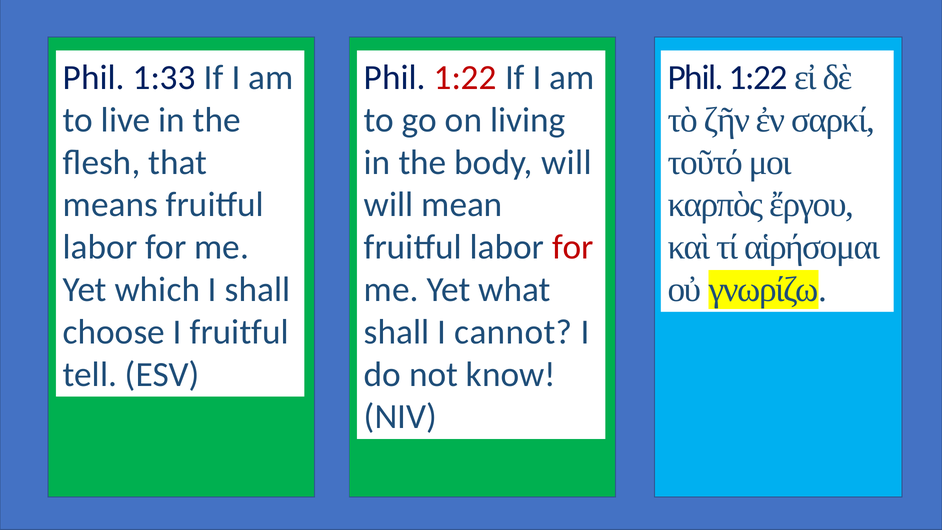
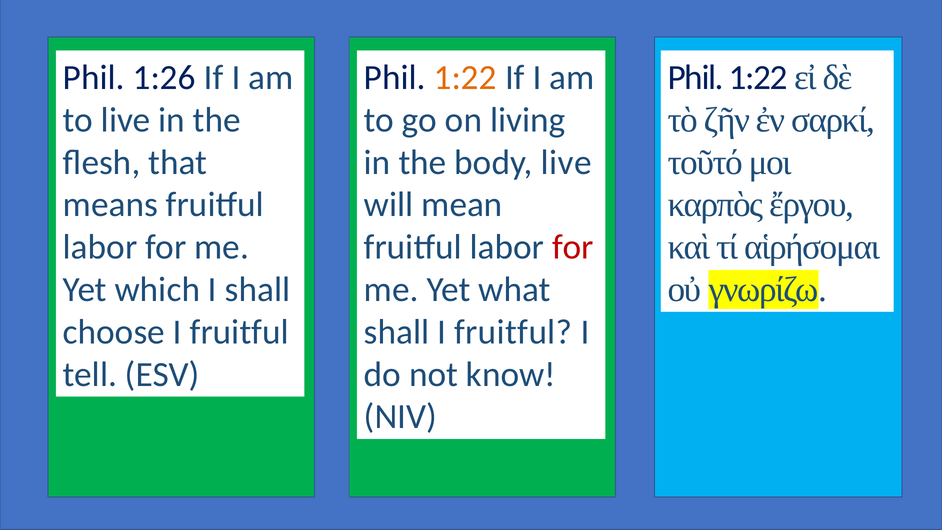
1:33: 1:33 -> 1:26
1:22 at (465, 78) colour: red -> orange
body will: will -> live
shall I cannot: cannot -> fruitful
